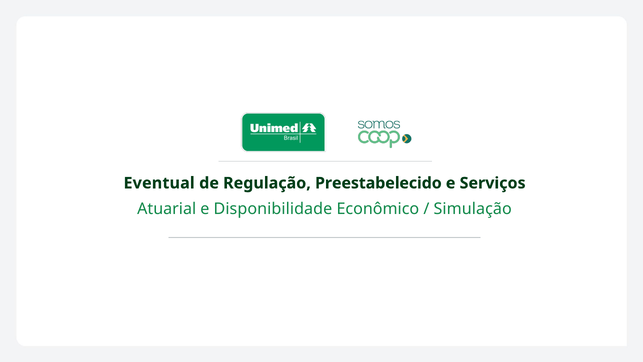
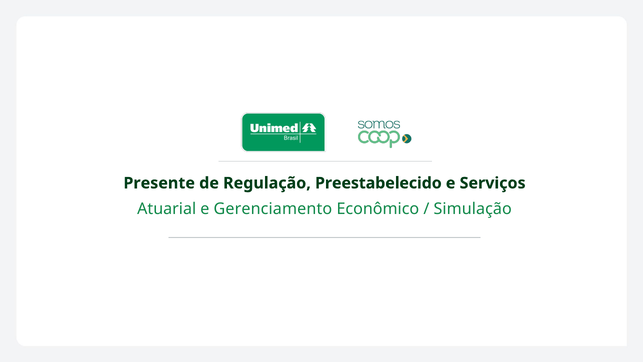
Eventual: Eventual -> Presente
Disponibilidade: Disponibilidade -> Gerenciamento
